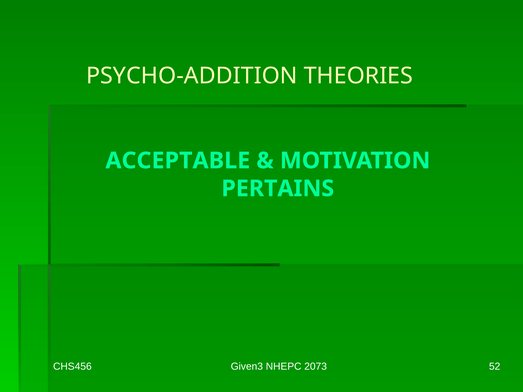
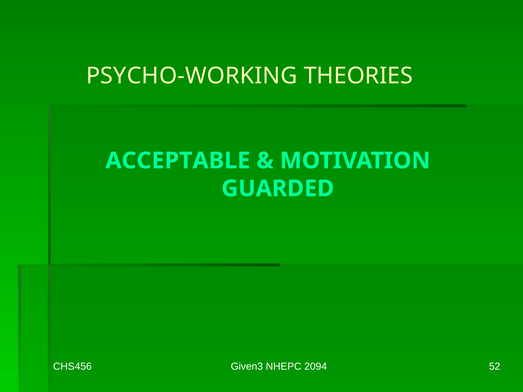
PSYCHO-ADDITION: PSYCHO-ADDITION -> PSYCHO-WORKING
PERTAINS: PERTAINS -> GUARDED
2073: 2073 -> 2094
